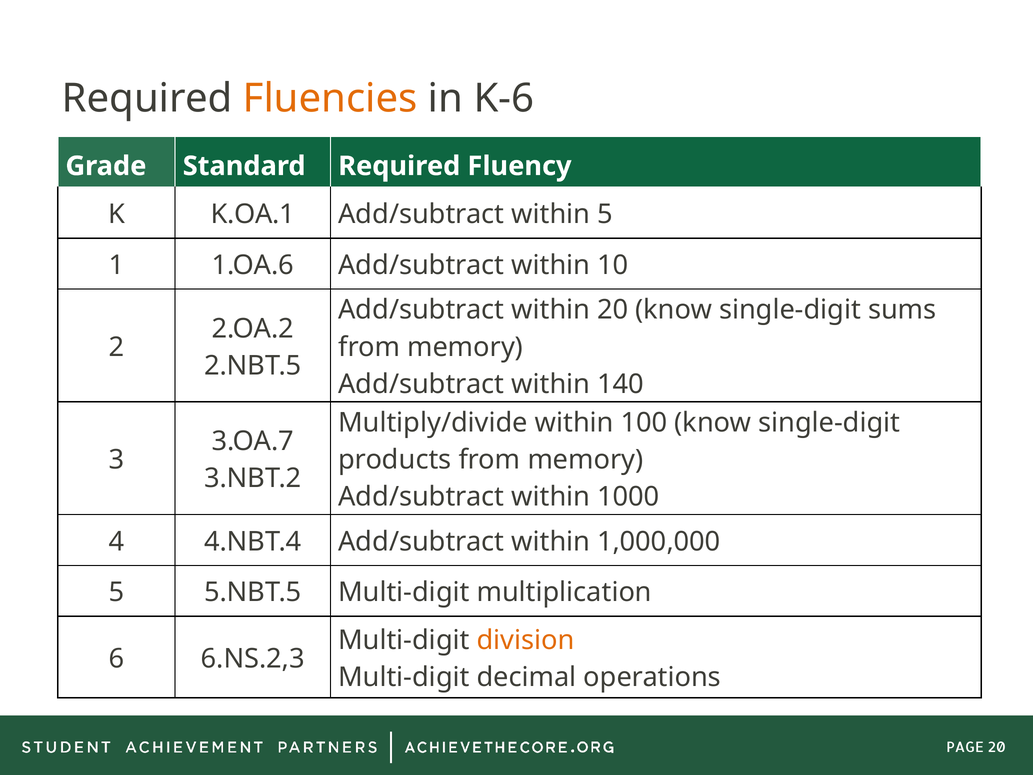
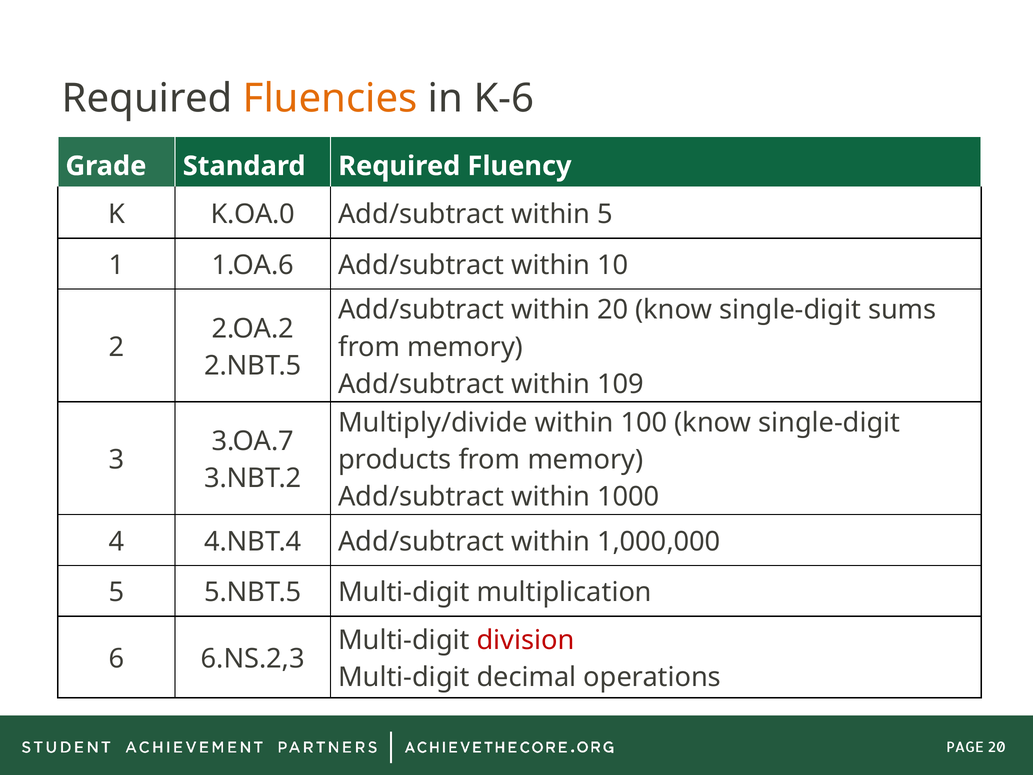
K.OA.1: K.OA.1 -> K.OA.0
140: 140 -> 109
division colour: orange -> red
